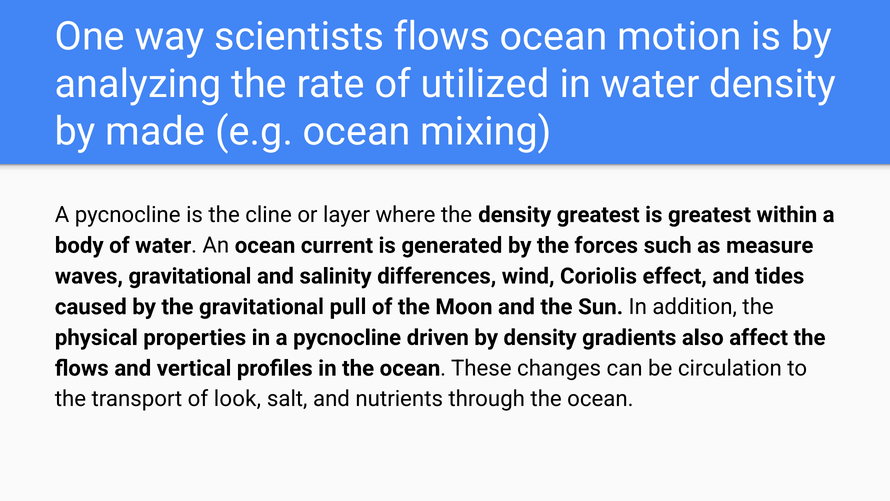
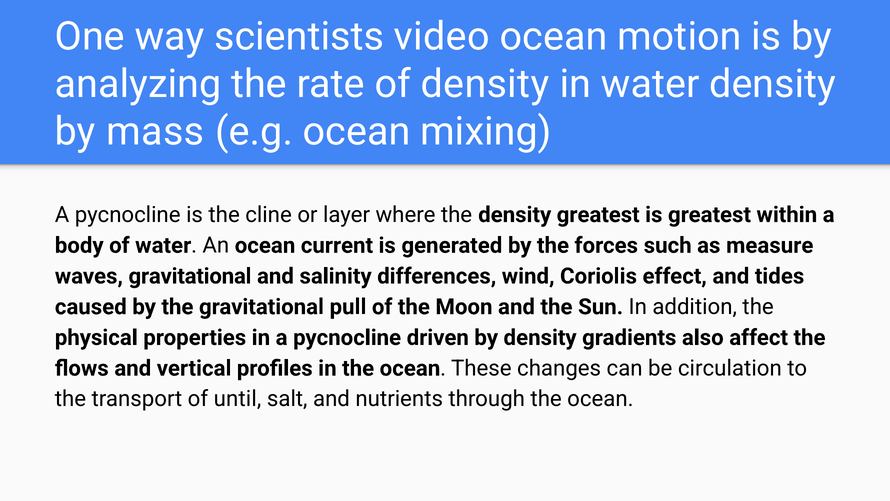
scientists flows: flows -> video
of utilized: utilized -> density
made: made -> mass
look: look -> until
